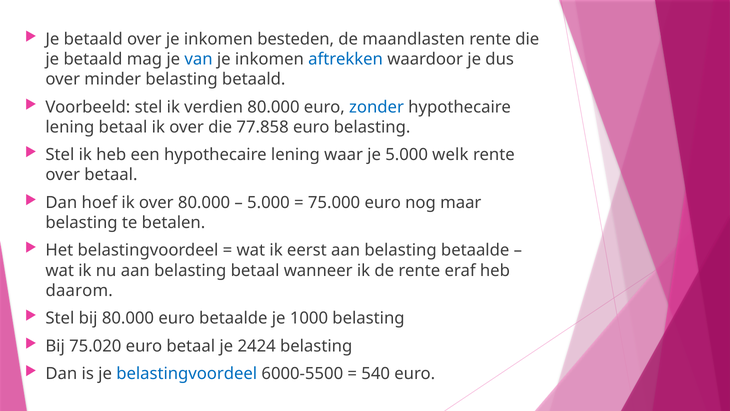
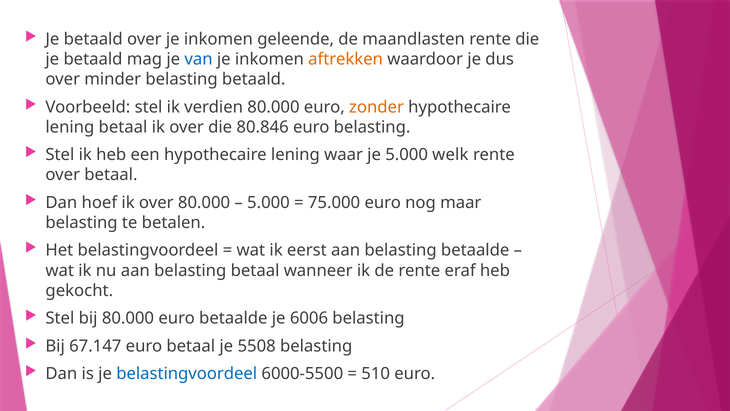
besteden: besteden -> geleende
aftrekken colour: blue -> orange
zonder colour: blue -> orange
77.858: 77.858 -> 80.846
daarom: daarom -> gekocht
1000: 1000 -> 6006
75.020: 75.020 -> 67.147
2424: 2424 -> 5508
540: 540 -> 510
